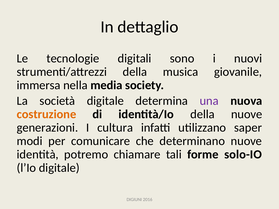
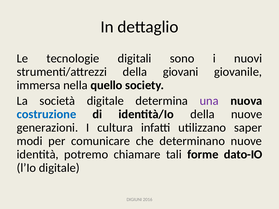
musica: musica -> giovani
media: media -> quello
costruzione colour: orange -> blue
solo-IO: solo-IO -> dato-IO
